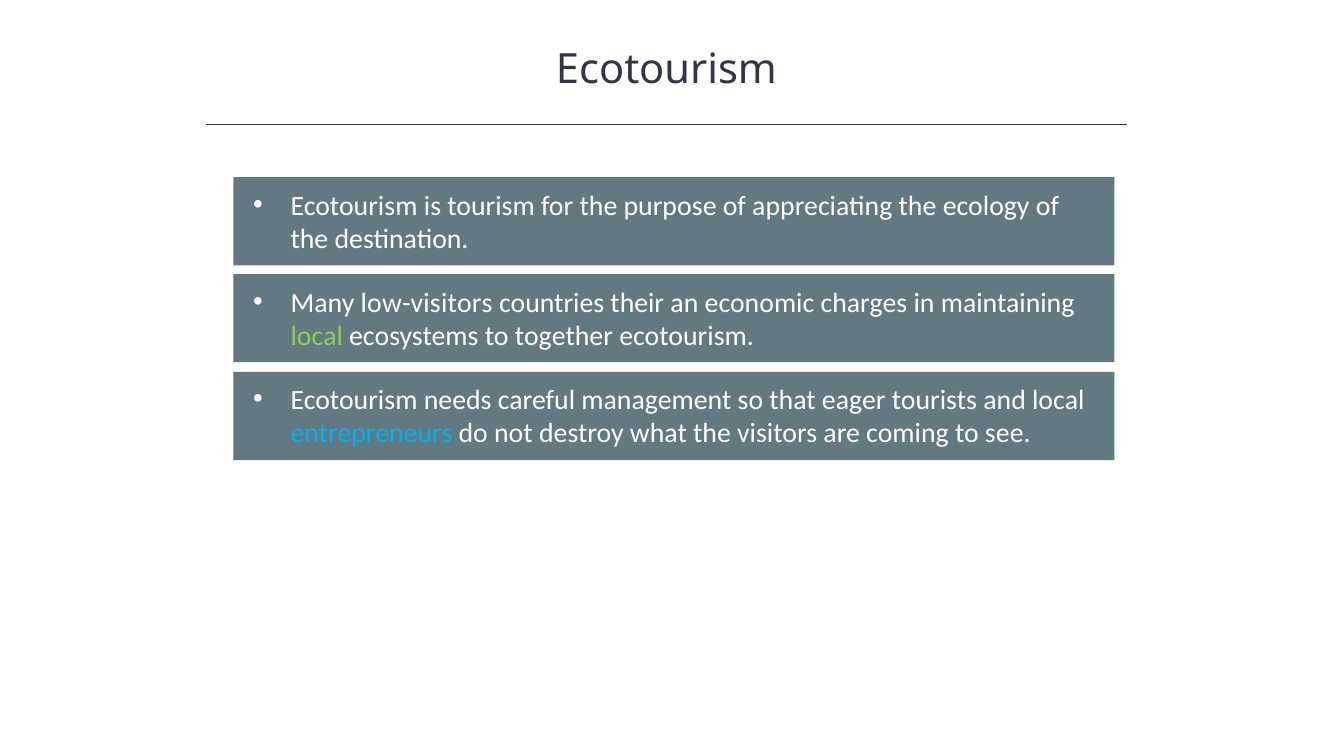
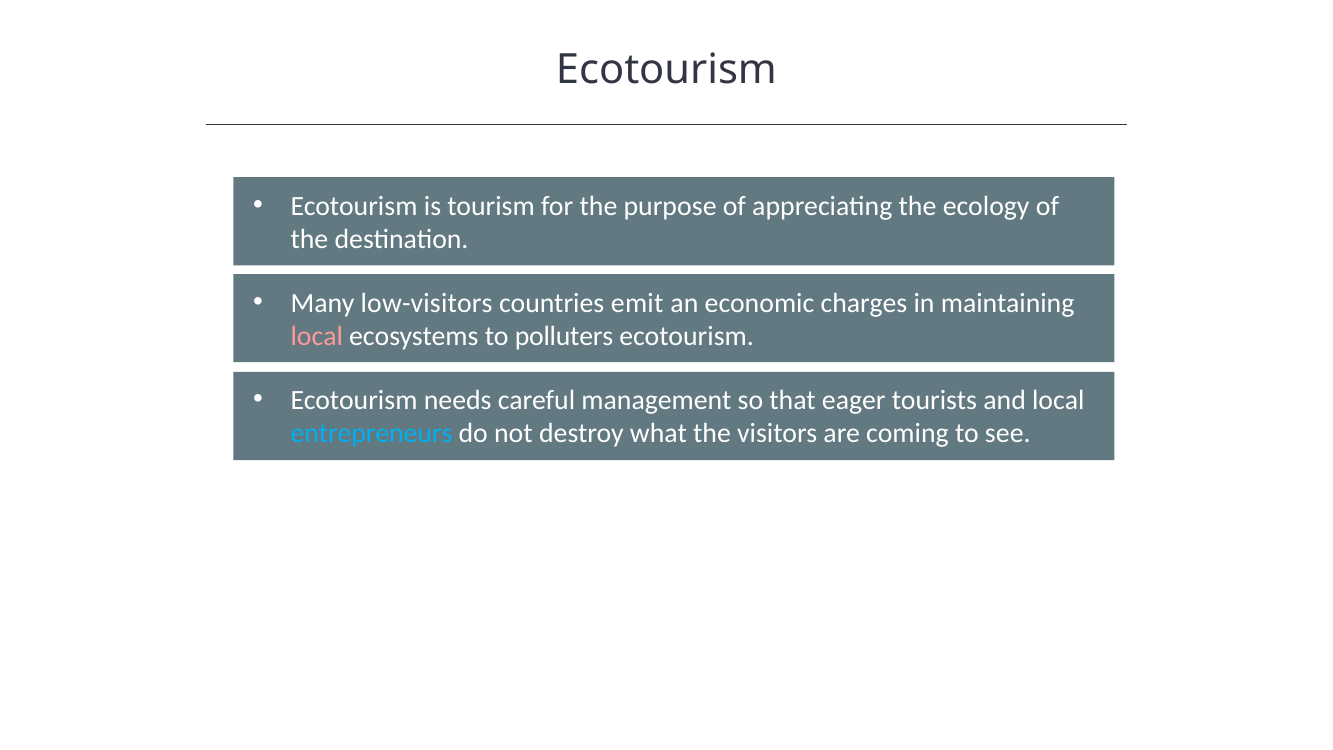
their: their -> emit
local at (317, 336) colour: light green -> pink
together: together -> polluters
